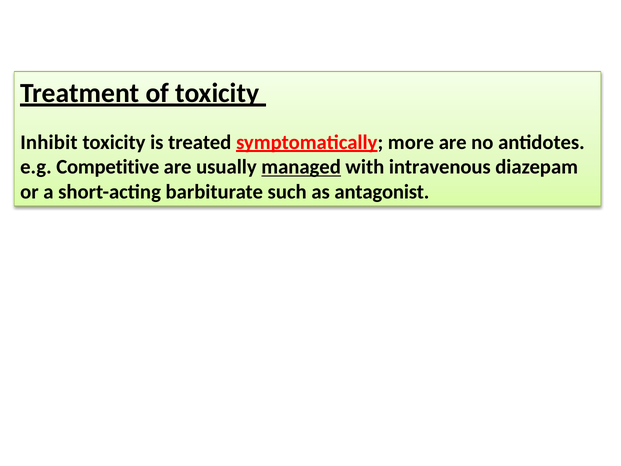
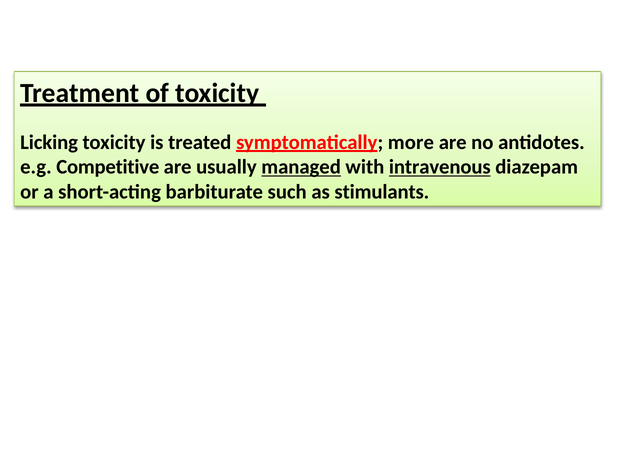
Inhibit: Inhibit -> Licking
intravenous underline: none -> present
antagonist: antagonist -> stimulants
